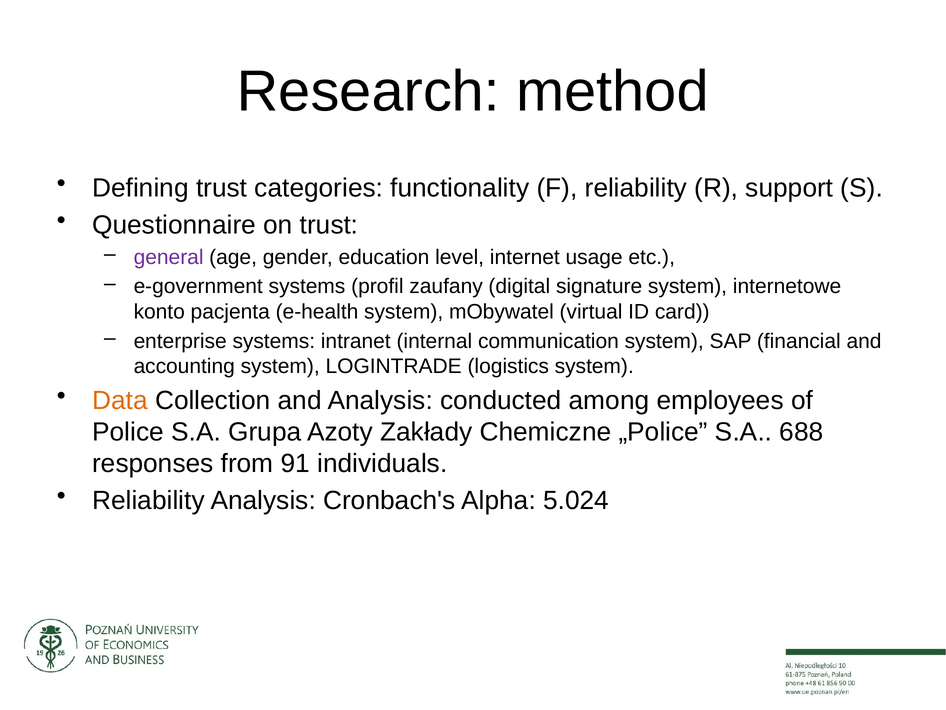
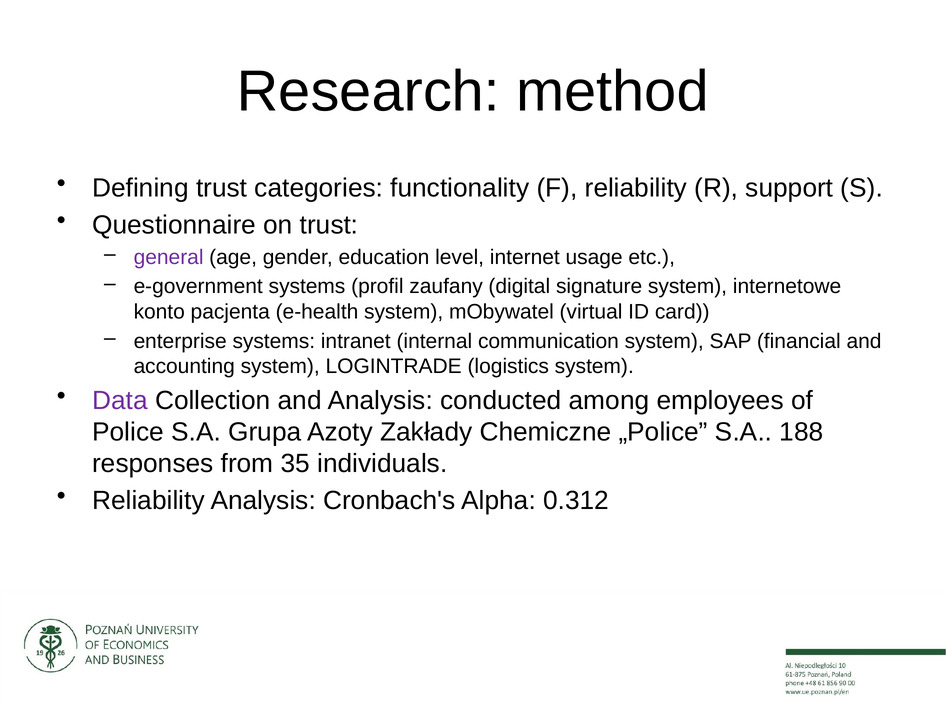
Data colour: orange -> purple
688: 688 -> 188
91: 91 -> 35
5.024: 5.024 -> 0.312
